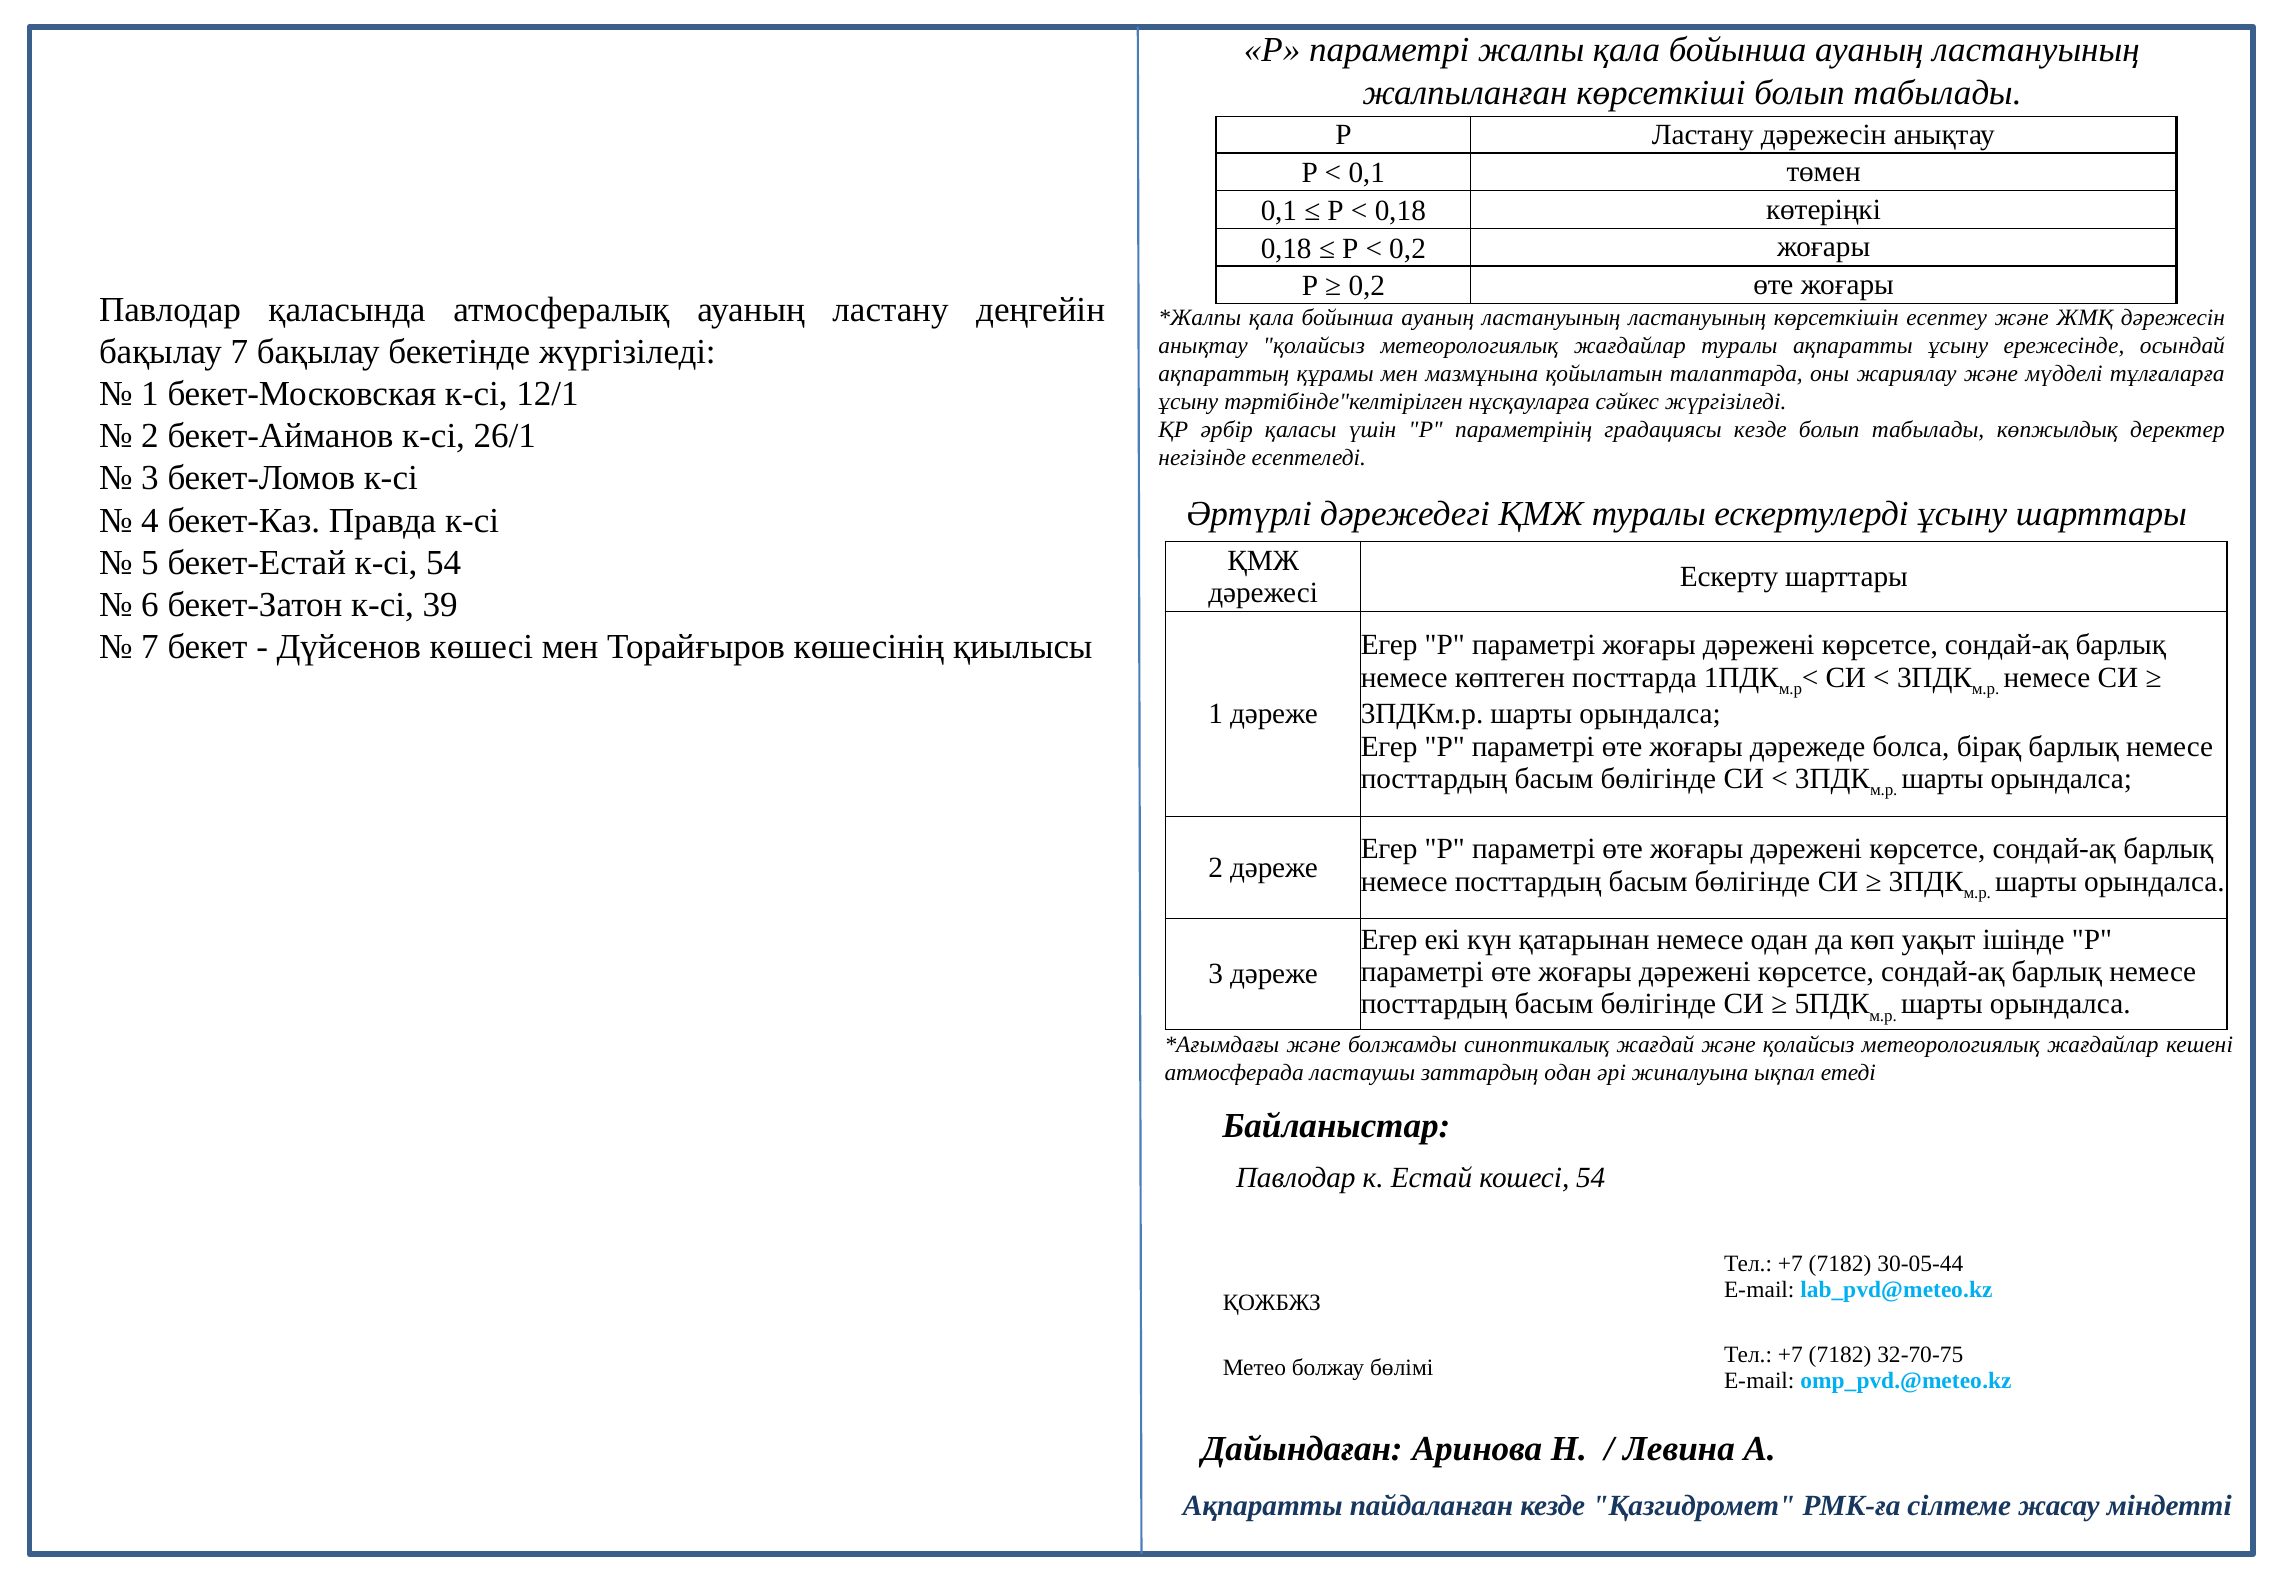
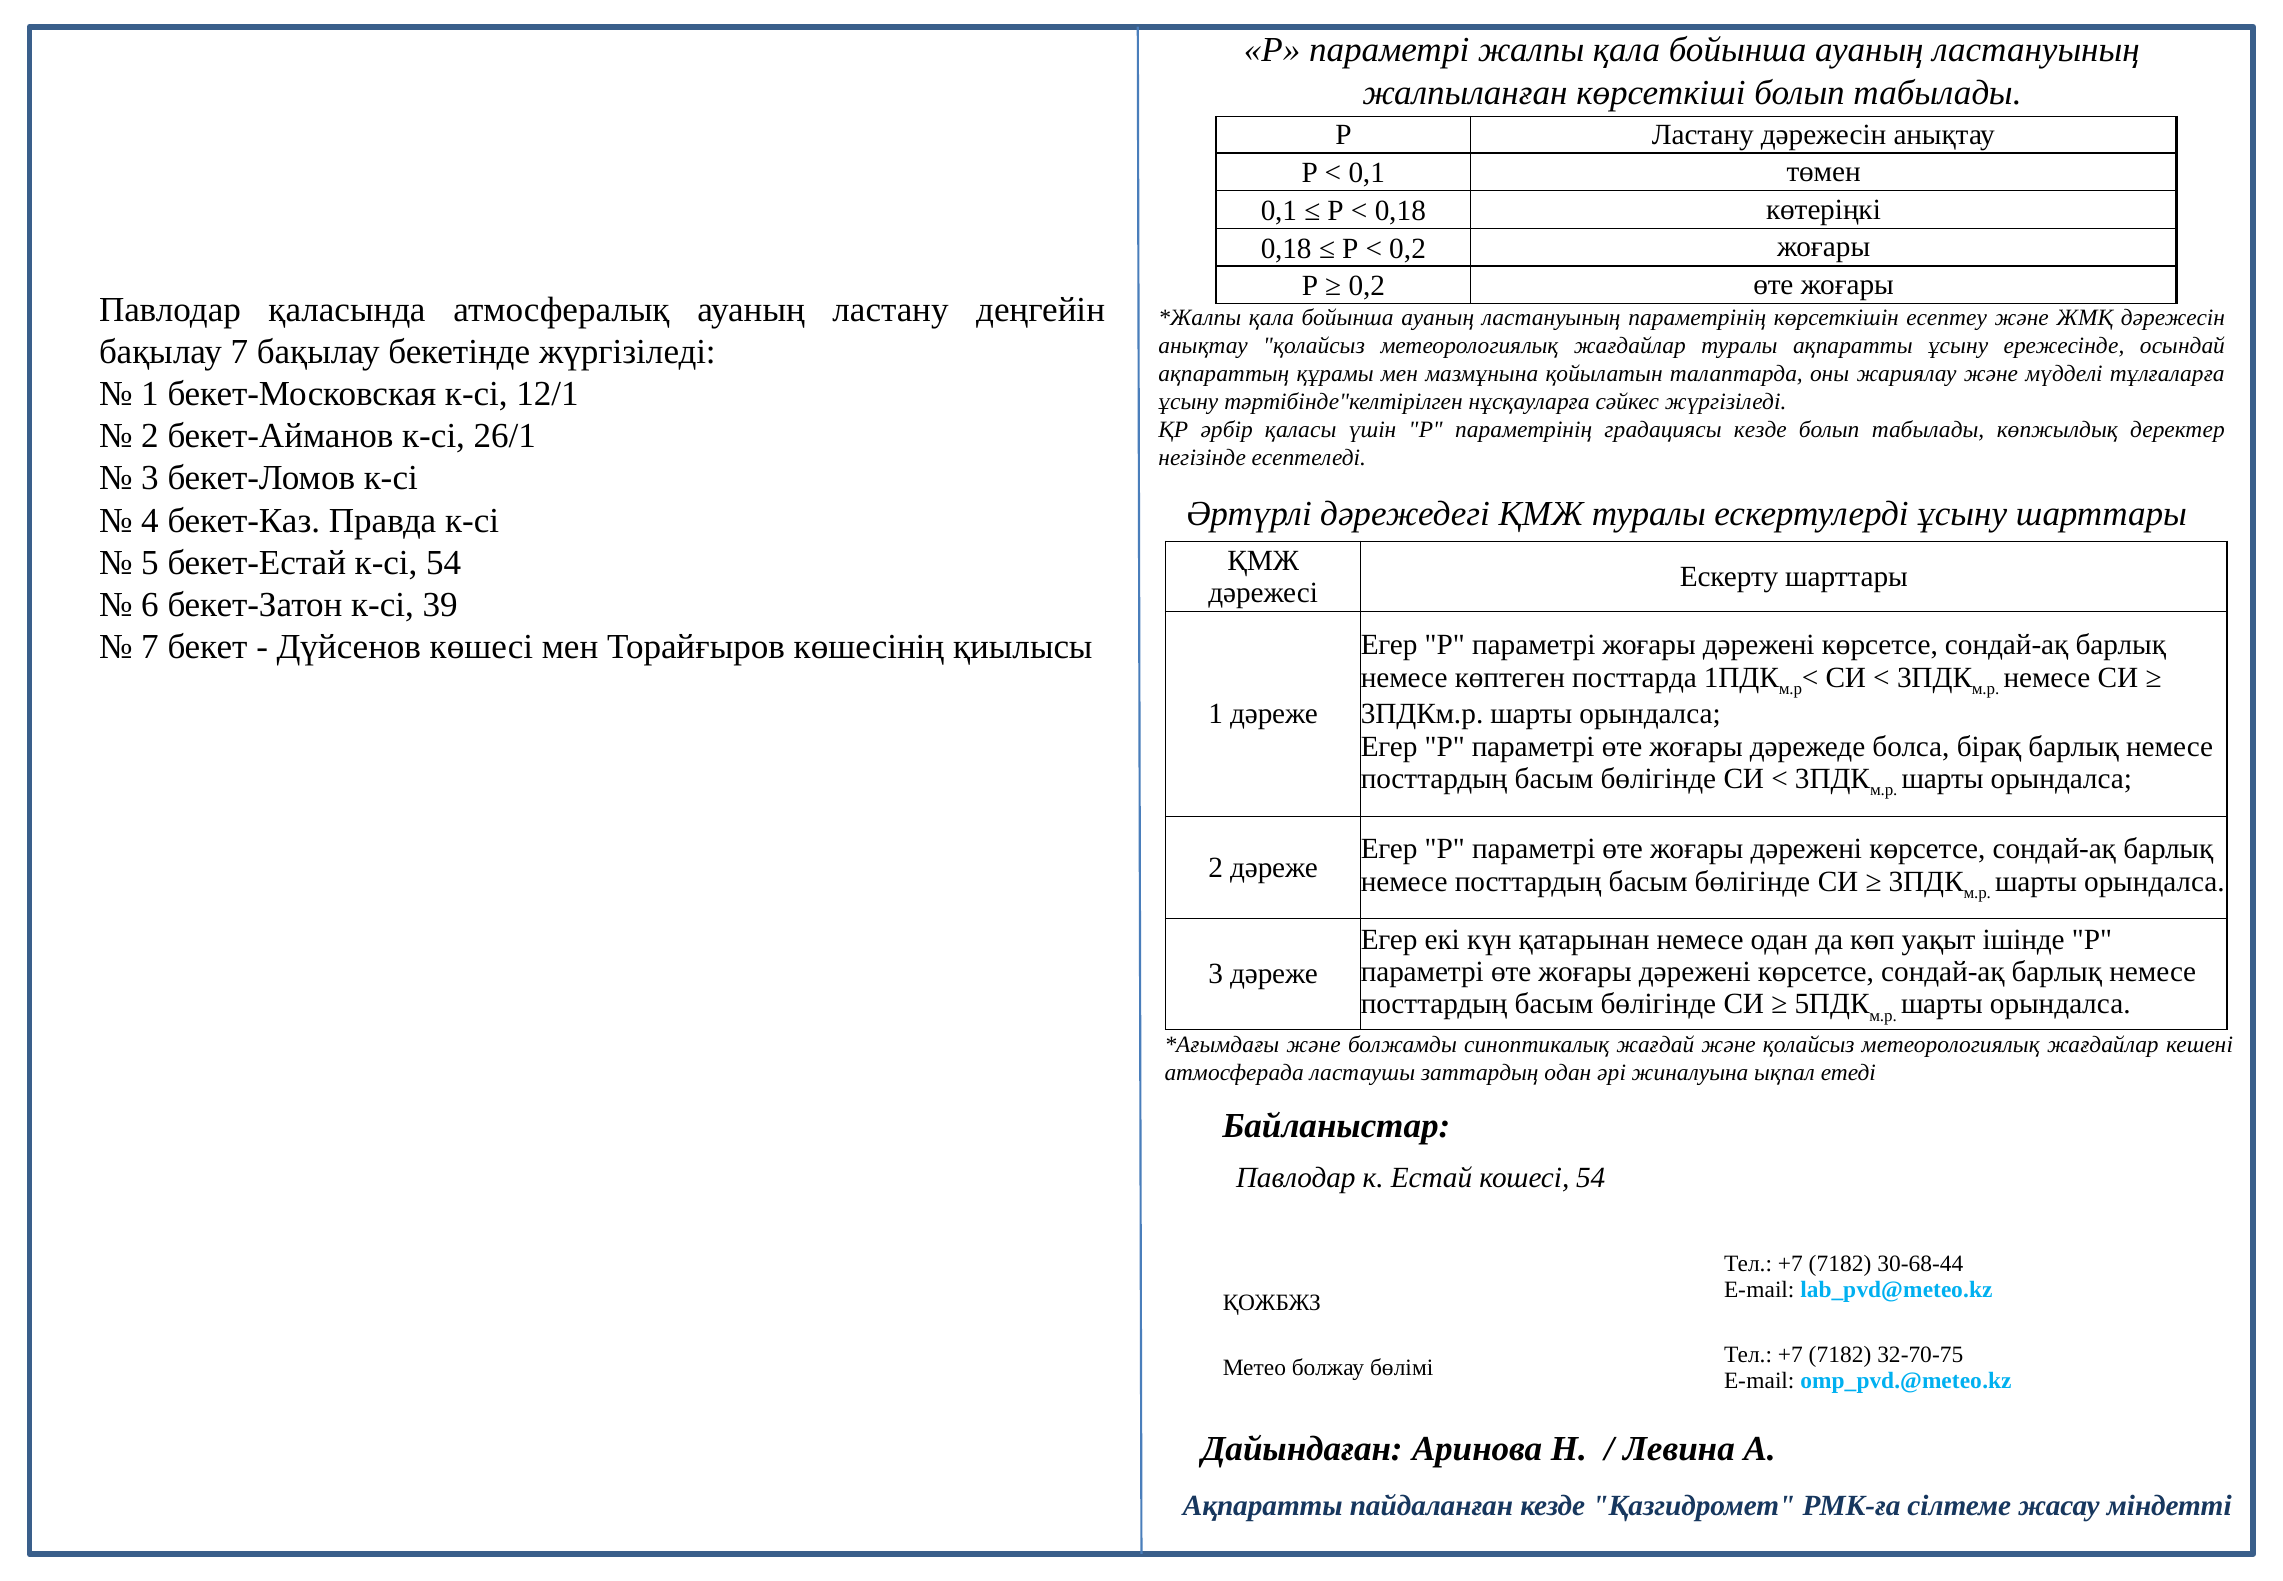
ластануының ластануының: ластануының -> параметрінің
30-05-44: 30-05-44 -> 30-68-44
